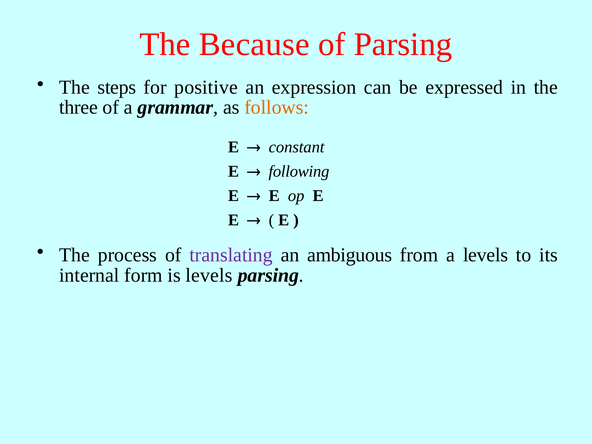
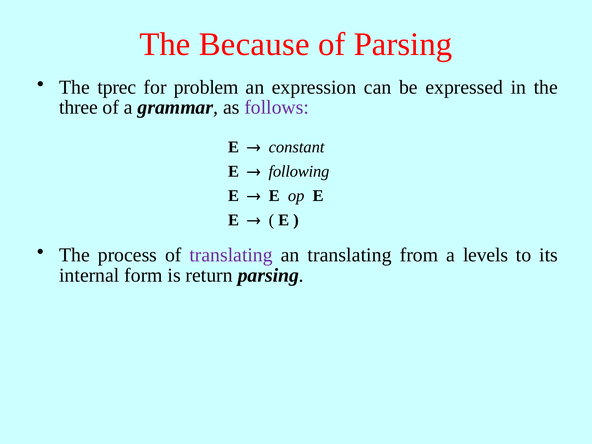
steps: steps -> tprec
positive: positive -> problem
follows colour: orange -> purple
an ambiguous: ambiguous -> translating
is levels: levels -> return
